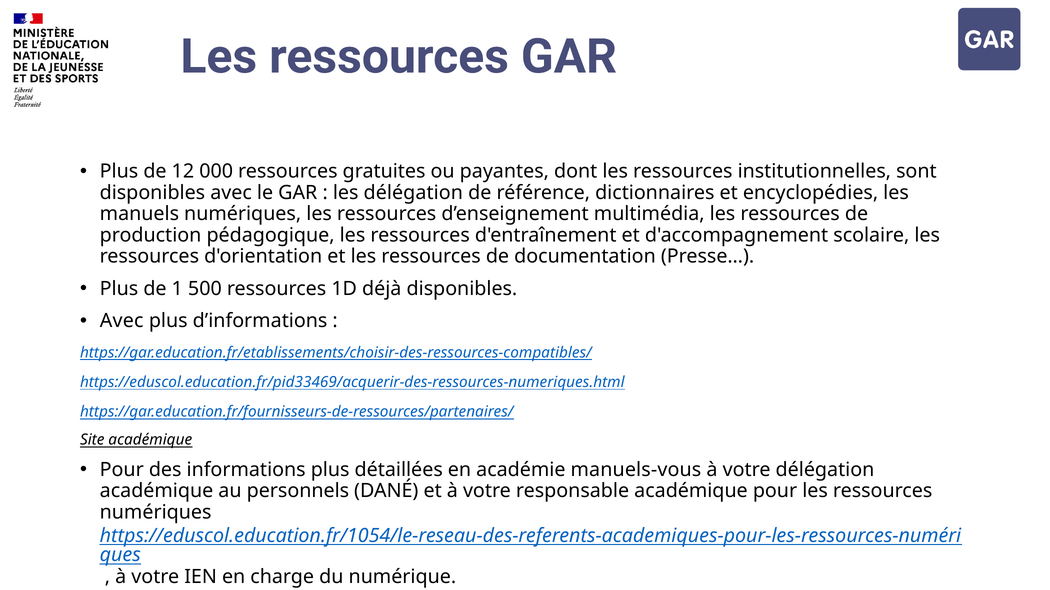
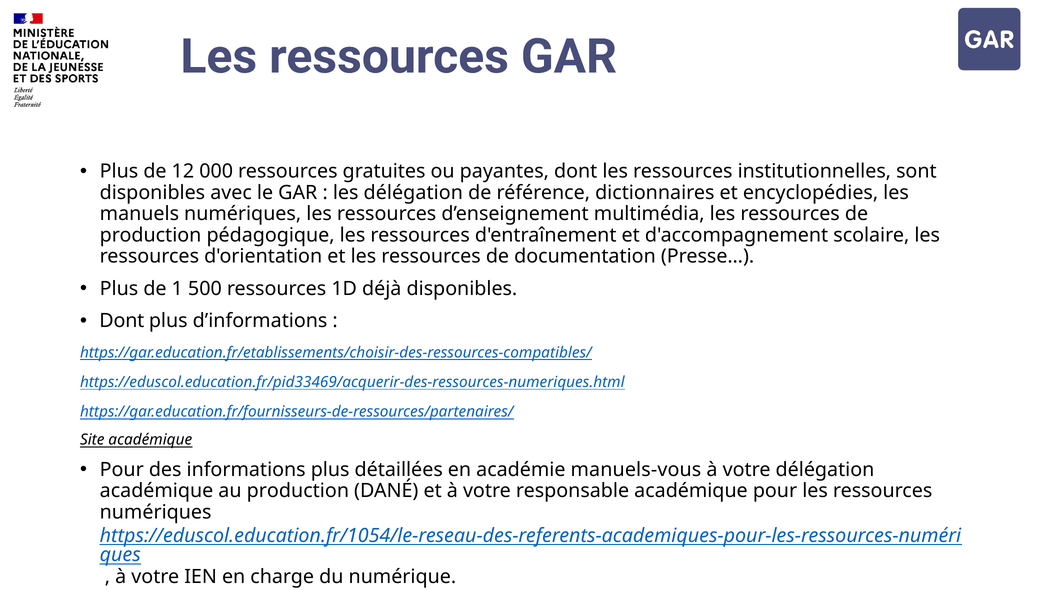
Avec at (122, 321): Avec -> Dont
au personnels: personnels -> production
